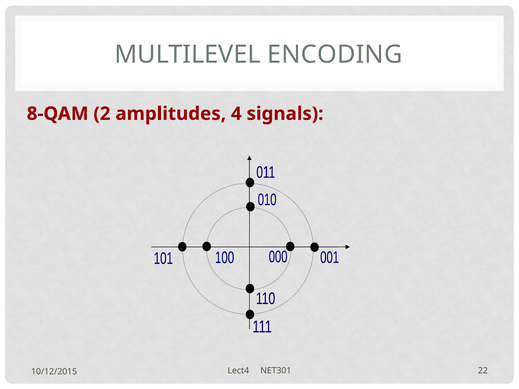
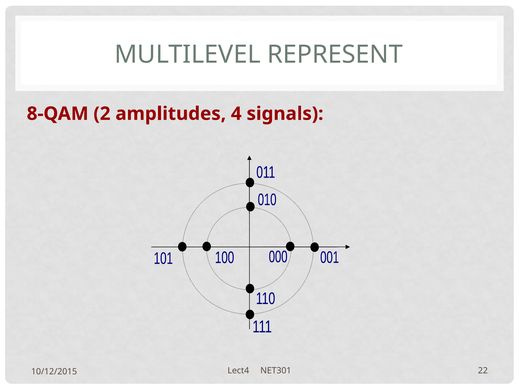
ENCODING: ENCODING -> REPRESENT
